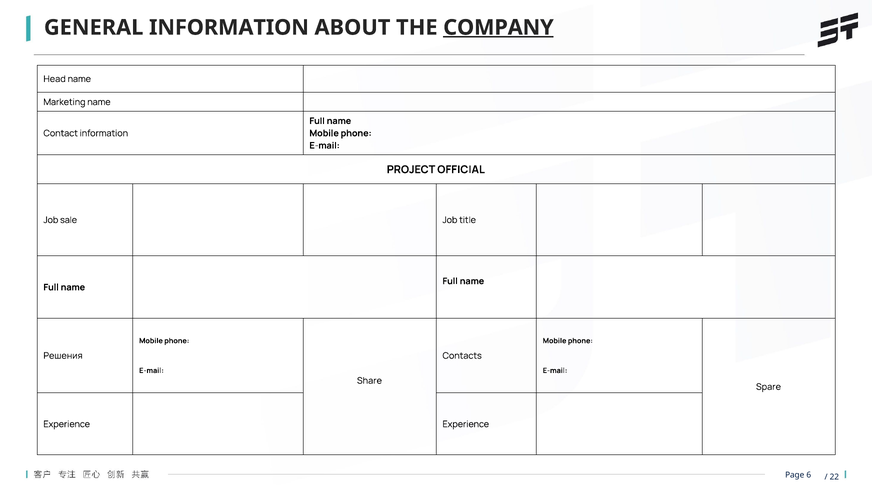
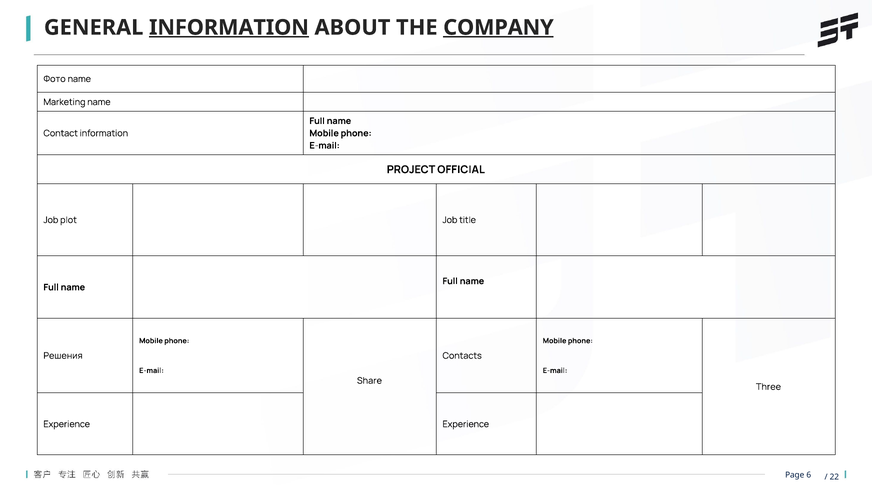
INFORMATION at (229, 28) underline: none -> present
Head: Head -> Фото
sale: sale -> plot
Spare: Spare -> Three
